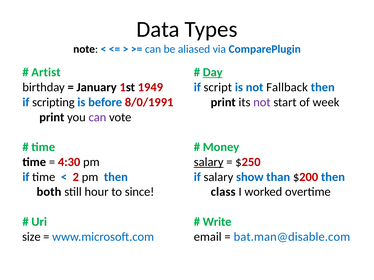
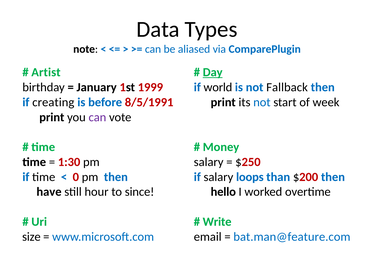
1949: 1949 -> 1999
script: script -> world
scripting: scripting -> creating
8/0/1991: 8/0/1991 -> 8/5/1991
not at (262, 102) colour: purple -> blue
4:30: 4:30 -> 1:30
salary at (209, 162) underline: present -> none
2: 2 -> 0
show: show -> loops
both: both -> have
class: class -> hello
bat.man@disable.com: bat.man@disable.com -> bat.man@feature.com
